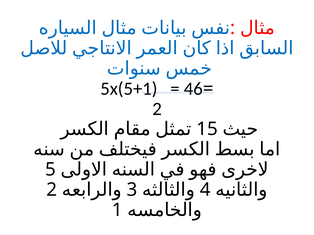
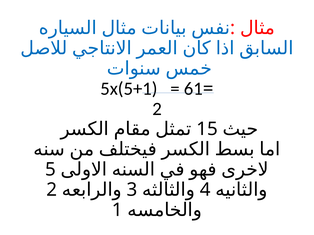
46: 46 -> 61
